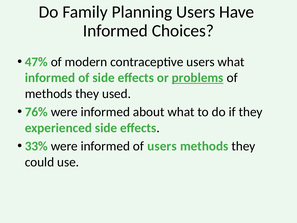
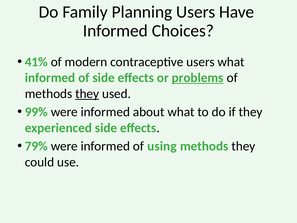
47%: 47% -> 41%
they at (87, 94) underline: none -> present
76%: 76% -> 99%
33%: 33% -> 79%
of users: users -> using
